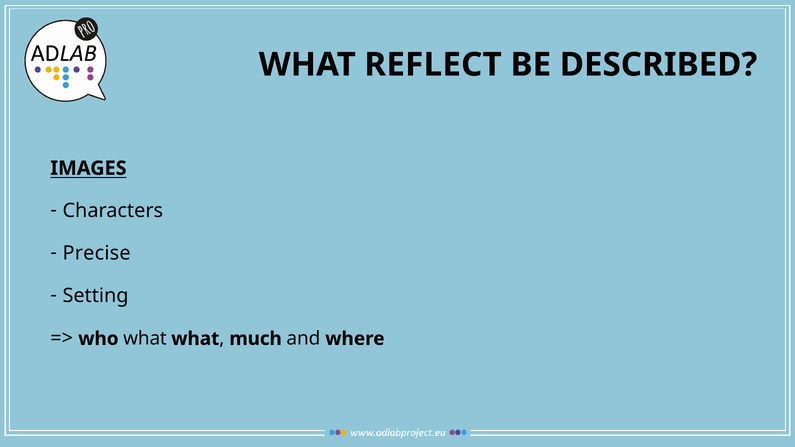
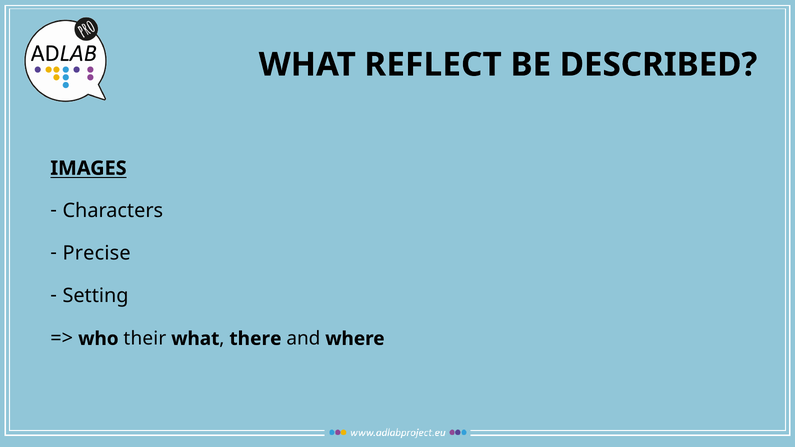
who what: what -> their
much: much -> there
